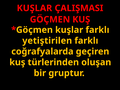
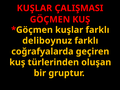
yetiştirilen: yetiştirilen -> deliboynuz
